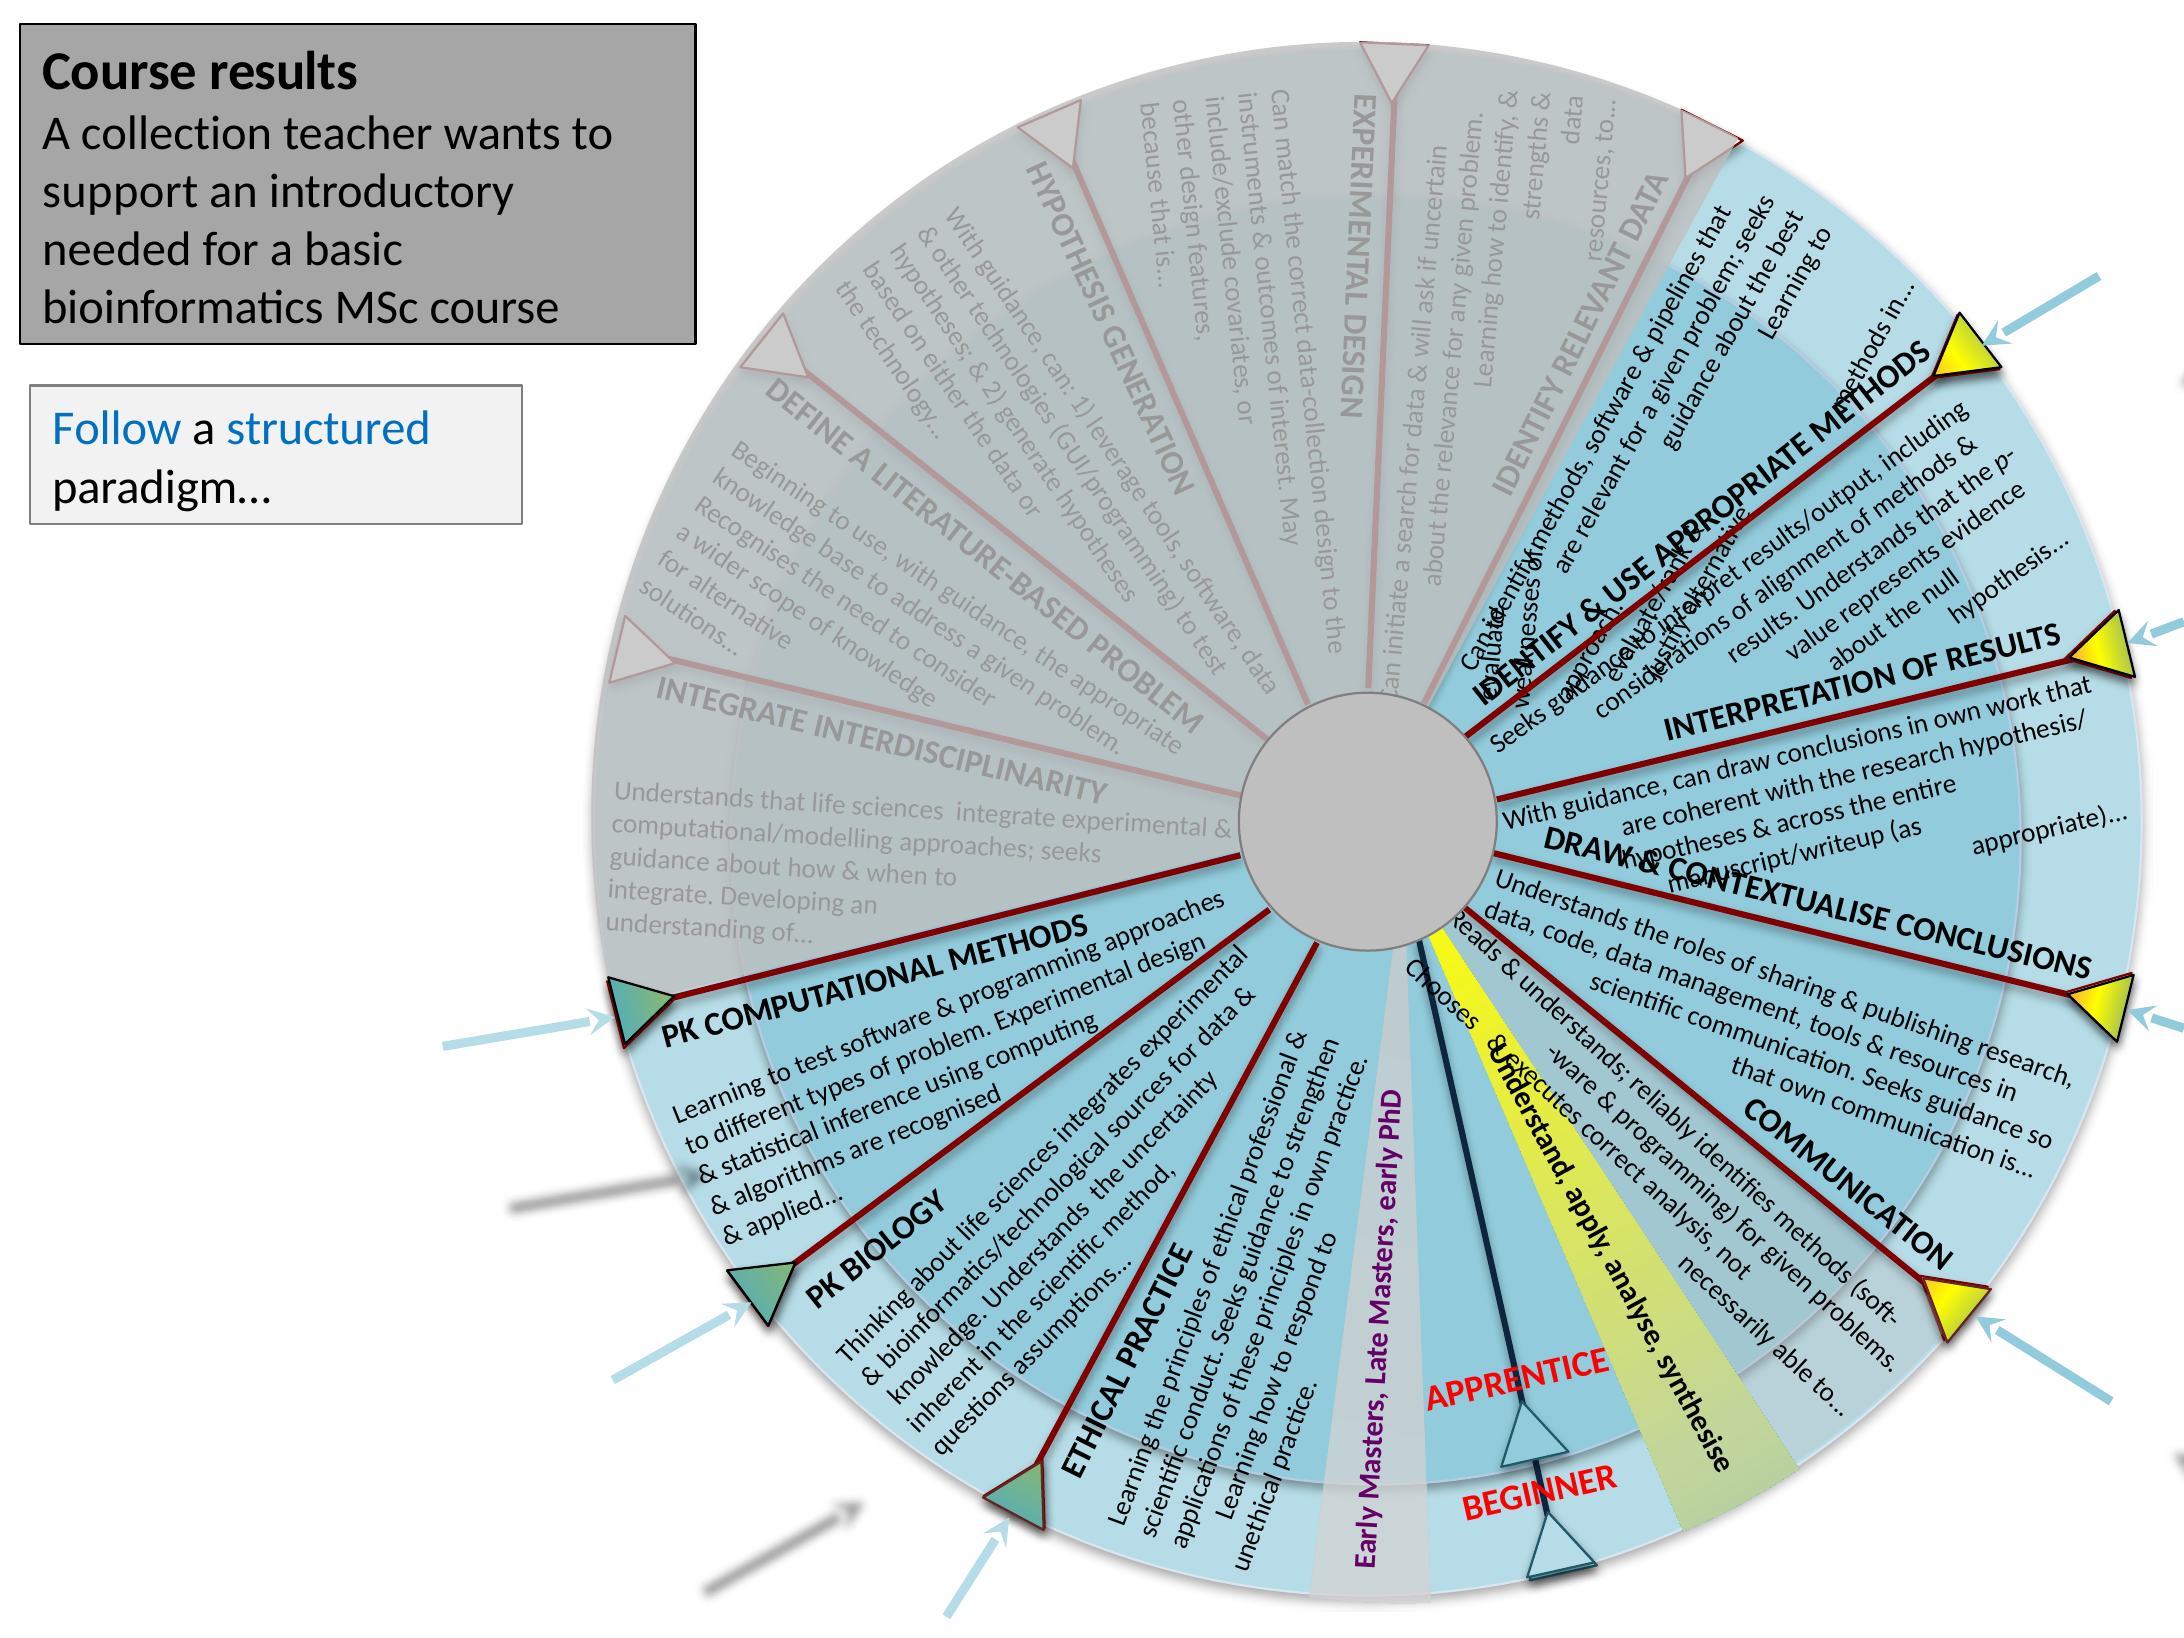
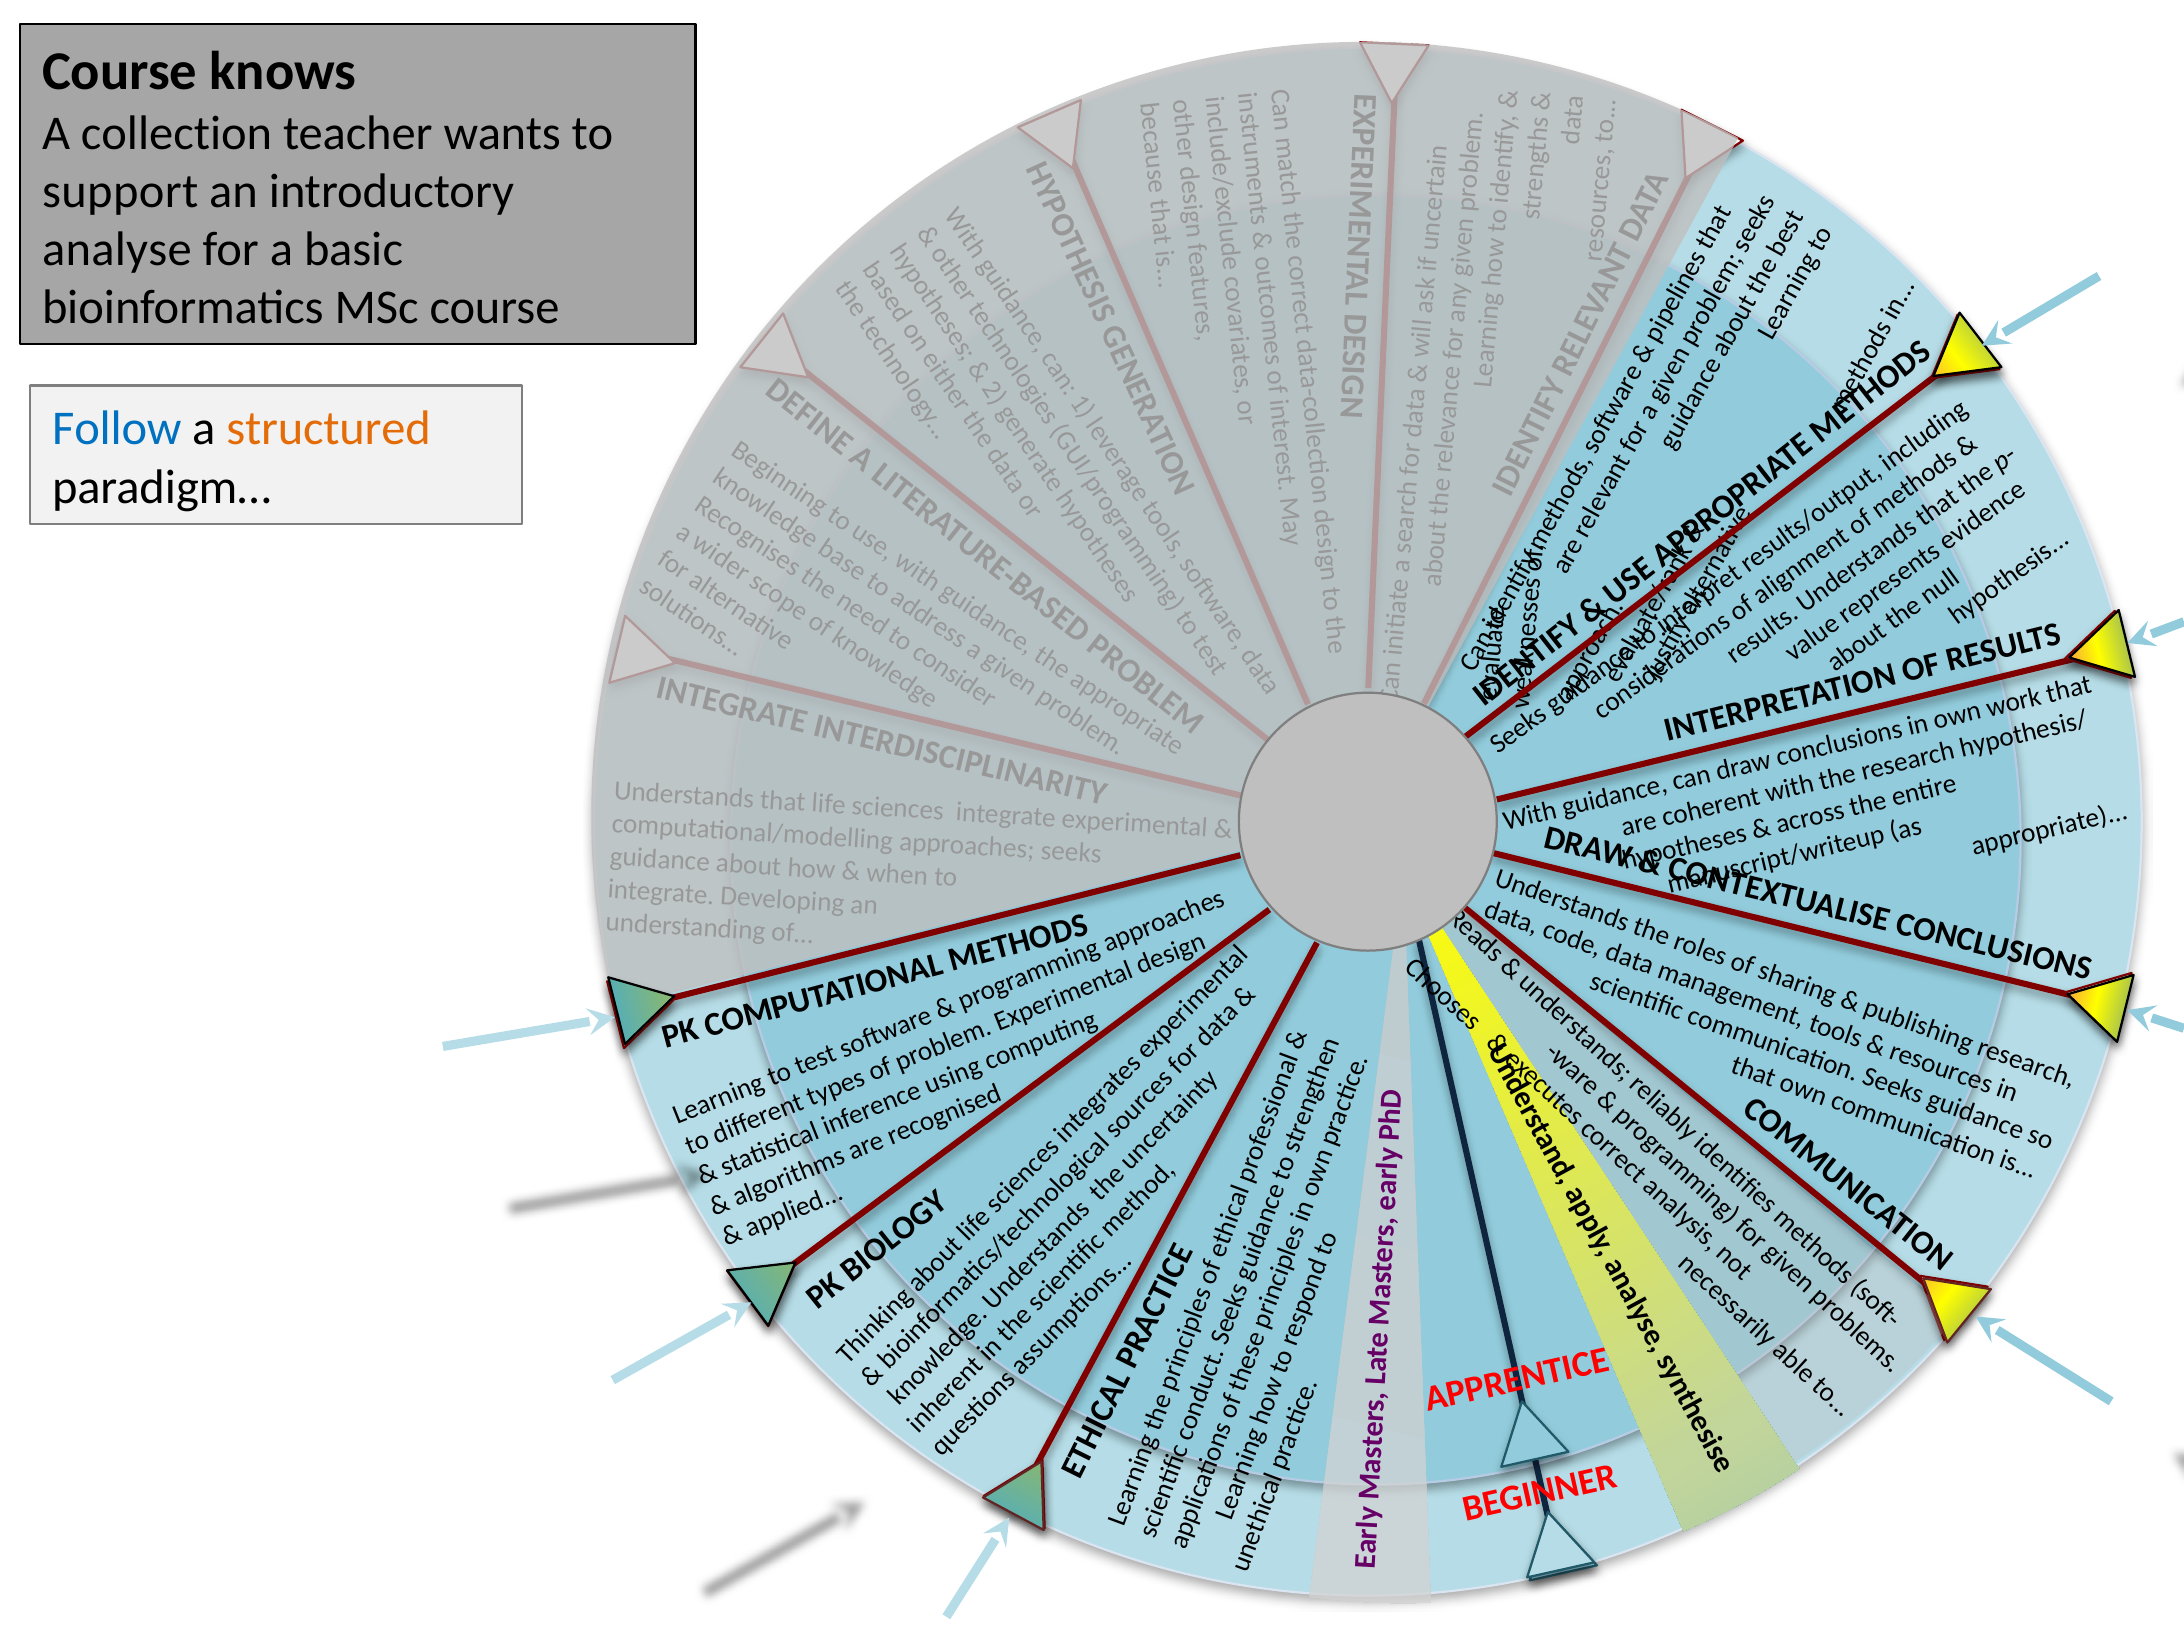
Course results: results -> knows
needed: needed -> analyse
structured colour: blue -> orange
